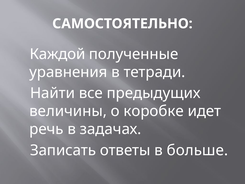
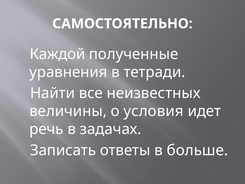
предыдущих: предыдущих -> неизвестных
коробке: коробке -> условия
